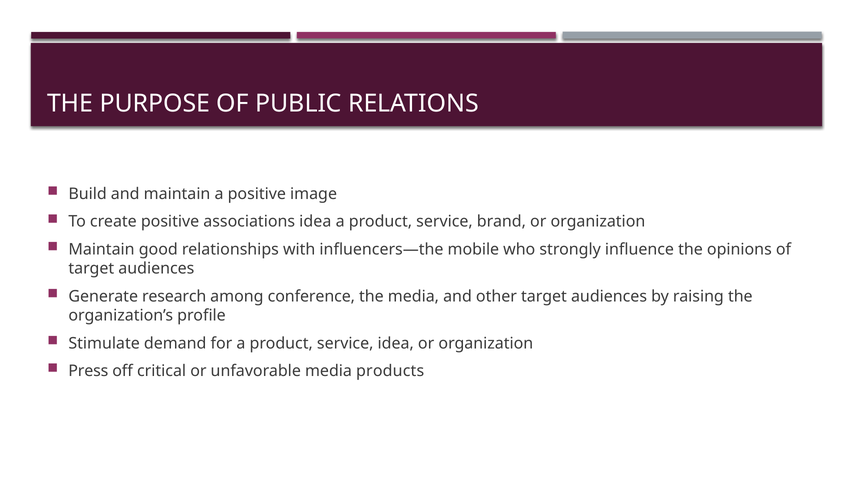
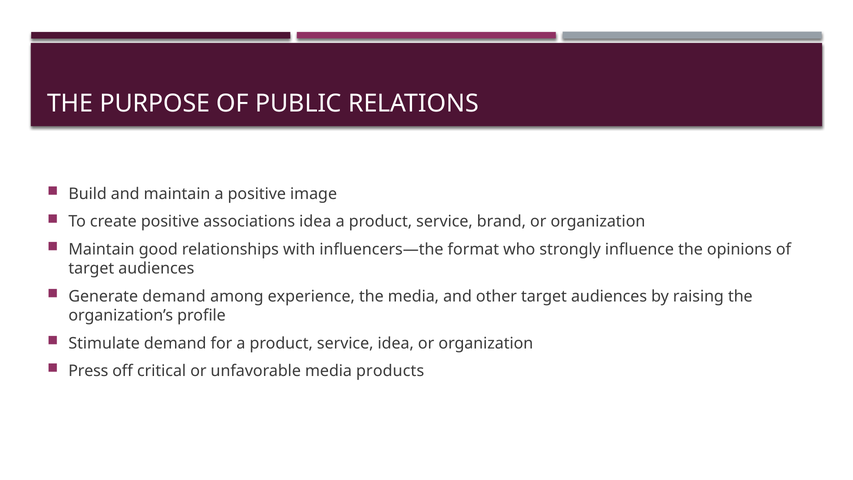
mobile: mobile -> format
Generate research: research -> demand
conference: conference -> experience
